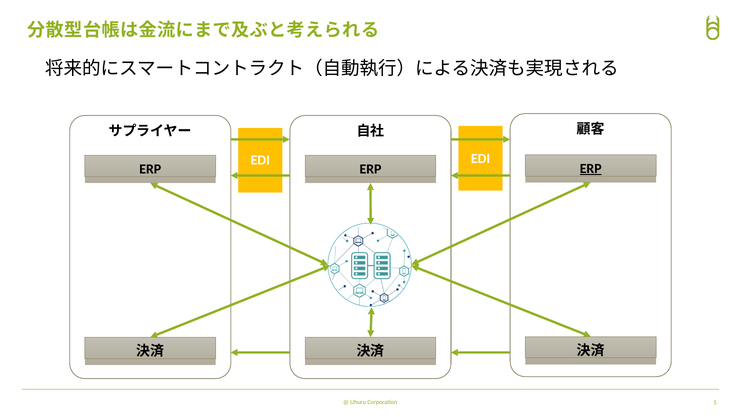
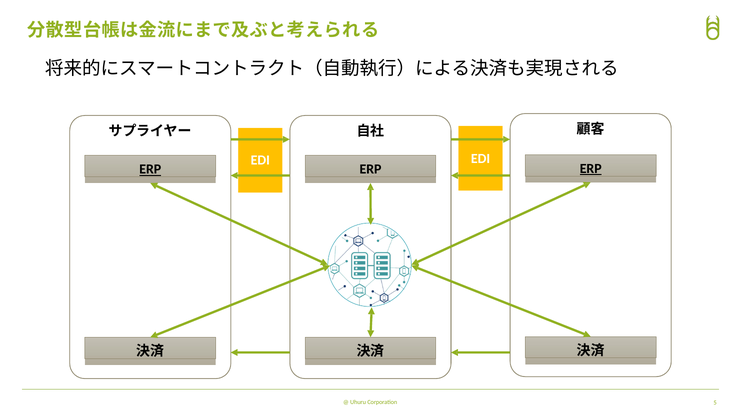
ERP at (150, 169) underline: none -> present
